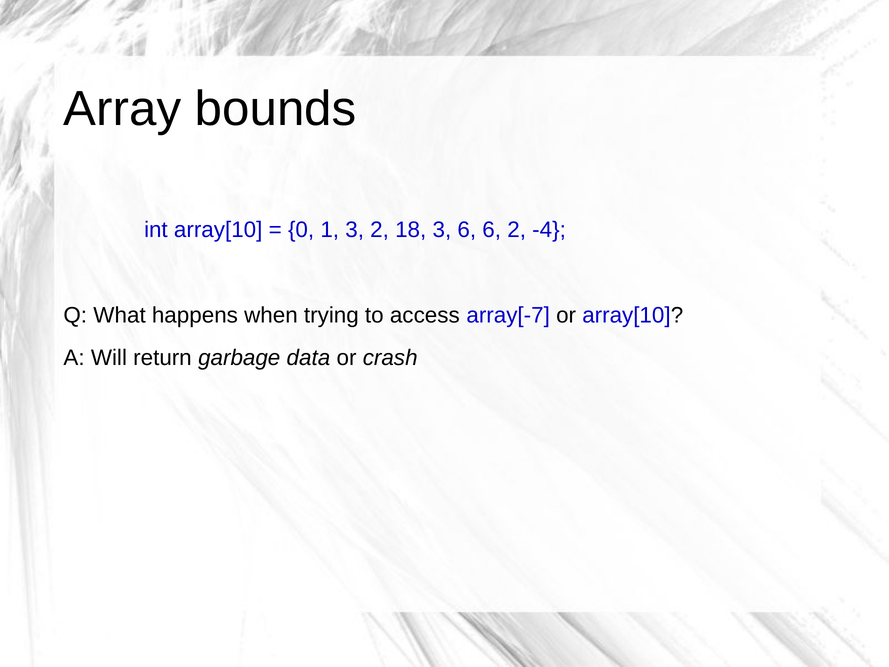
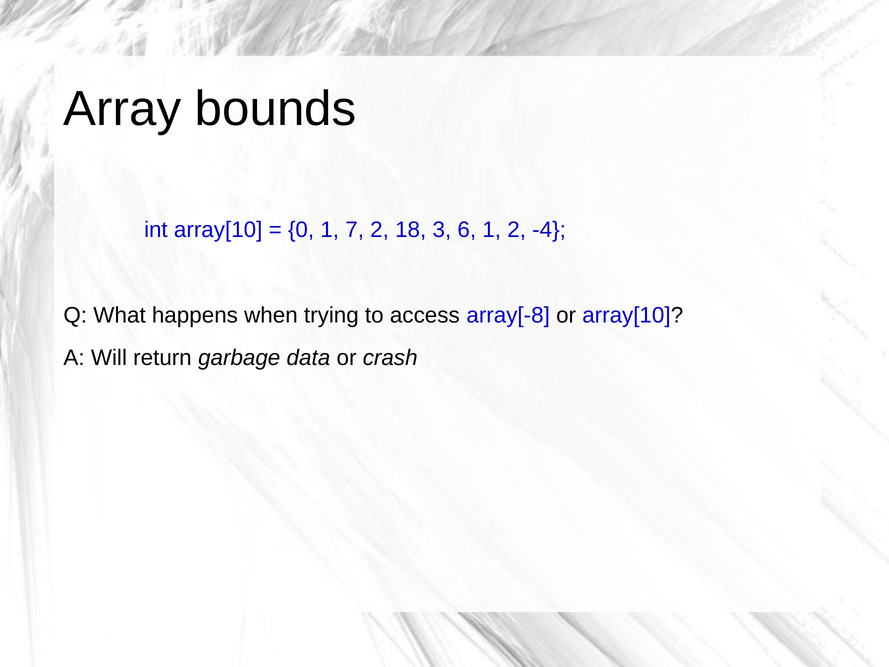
1 3: 3 -> 7
6 6: 6 -> 1
array[-7: array[-7 -> array[-8
